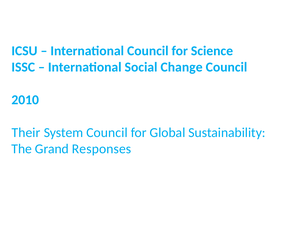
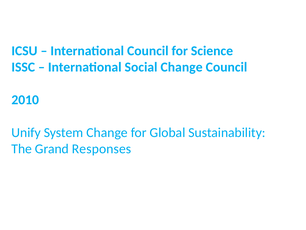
Their: Their -> Unify
System Council: Council -> Change
